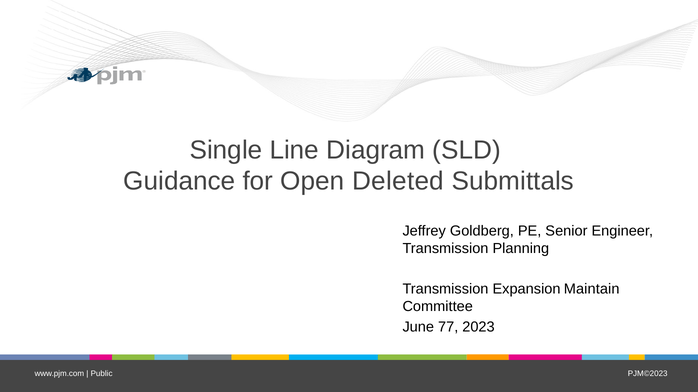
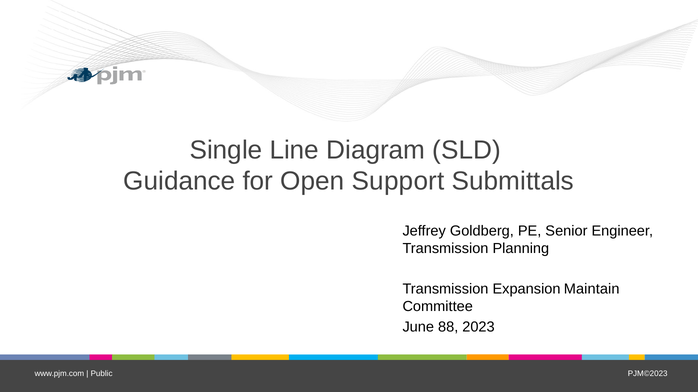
Deleted: Deleted -> Support
77: 77 -> 88
